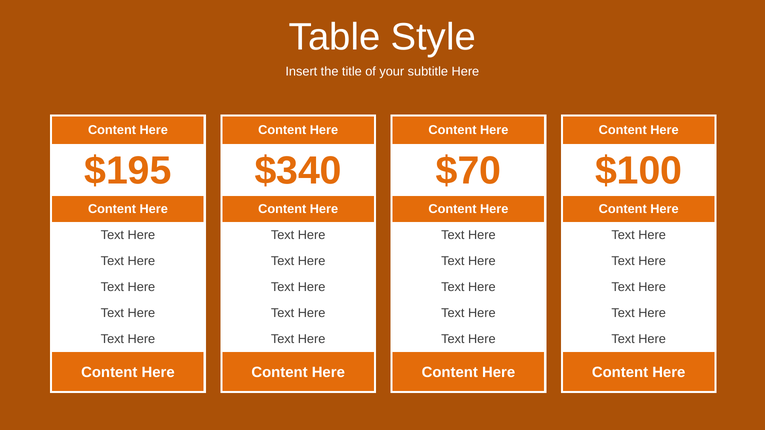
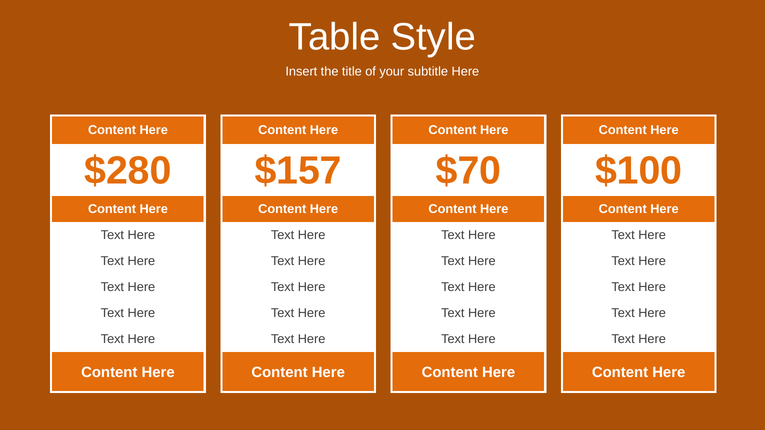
$195: $195 -> $280
$340: $340 -> $157
